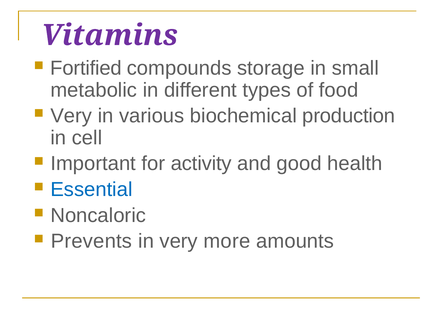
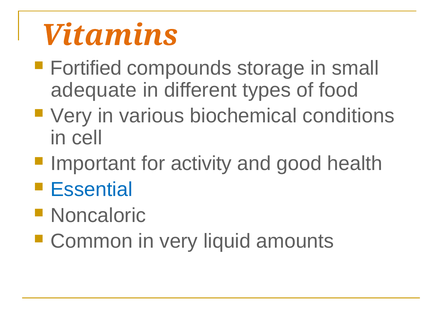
Vitamins colour: purple -> orange
metabolic: metabolic -> adequate
production: production -> conditions
Prevents: Prevents -> Common
more: more -> liquid
